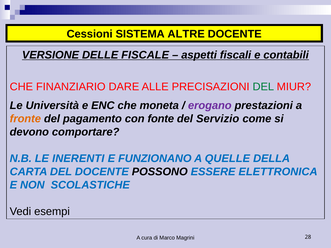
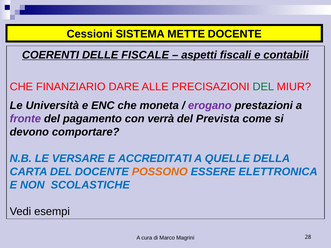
ALTRE: ALTRE -> METTE
VERSIONE: VERSIONE -> COERENTI
fronte colour: orange -> purple
fonte: fonte -> verrà
Servizio: Servizio -> Prevista
INERENTI: INERENTI -> VERSARE
FUNZIONANO: FUNZIONANO -> ACCREDITATI
POSSONO colour: black -> orange
